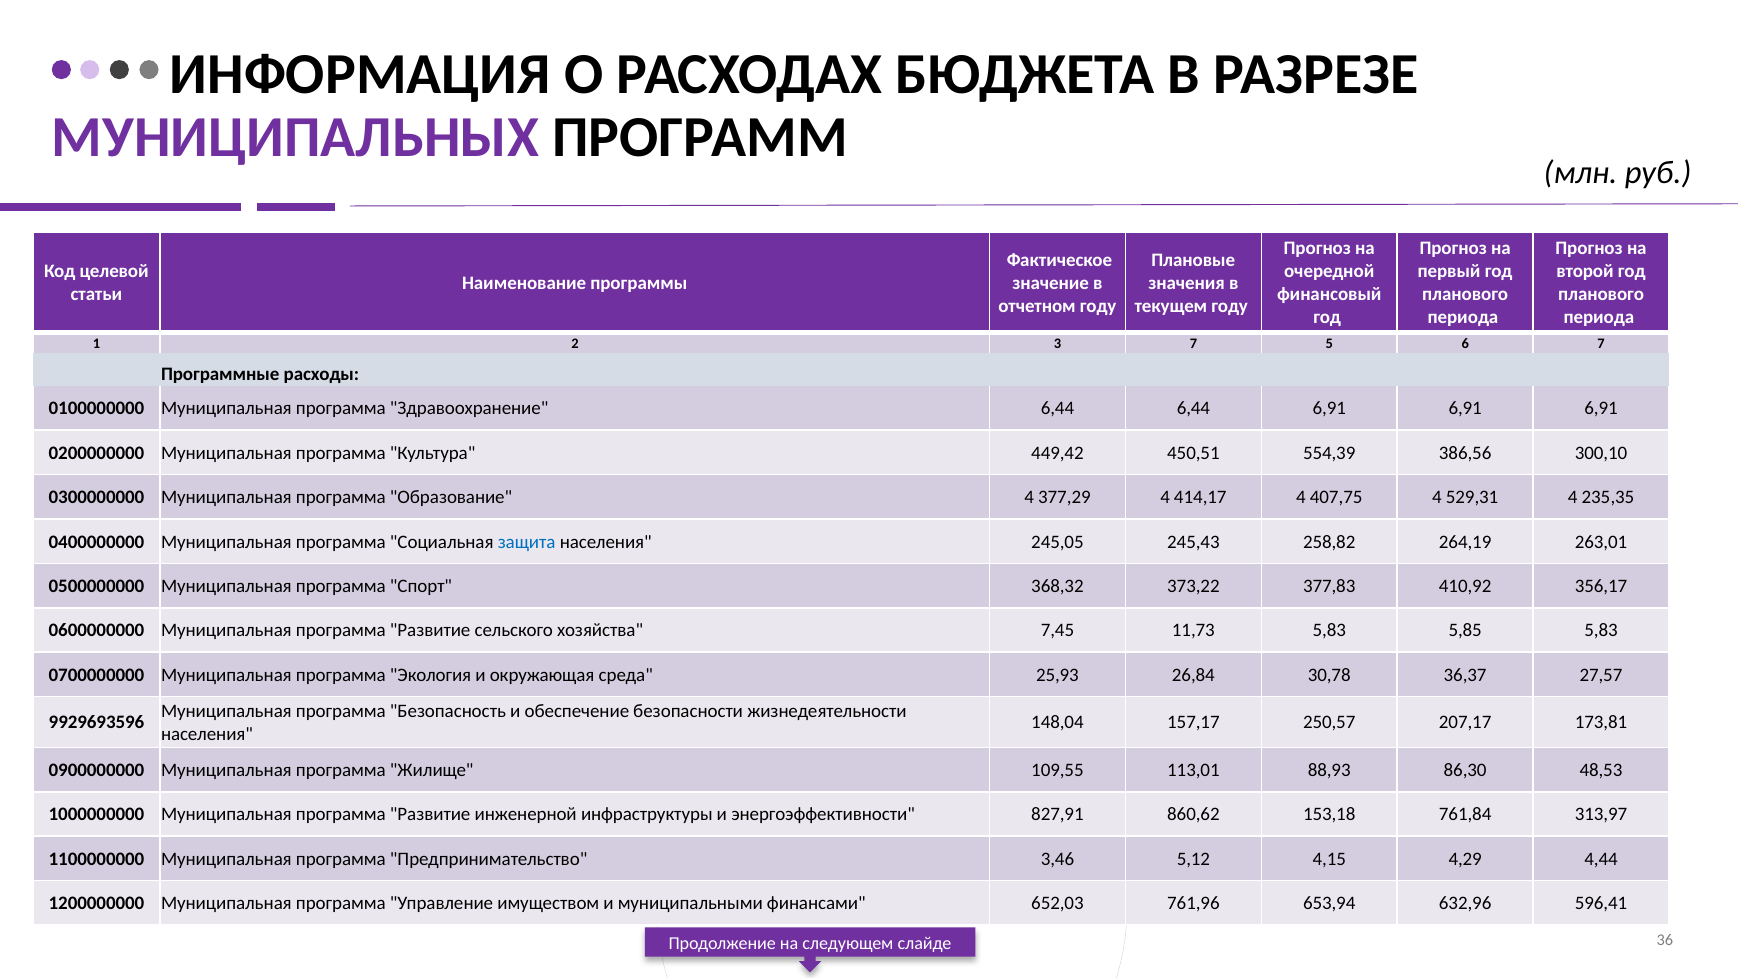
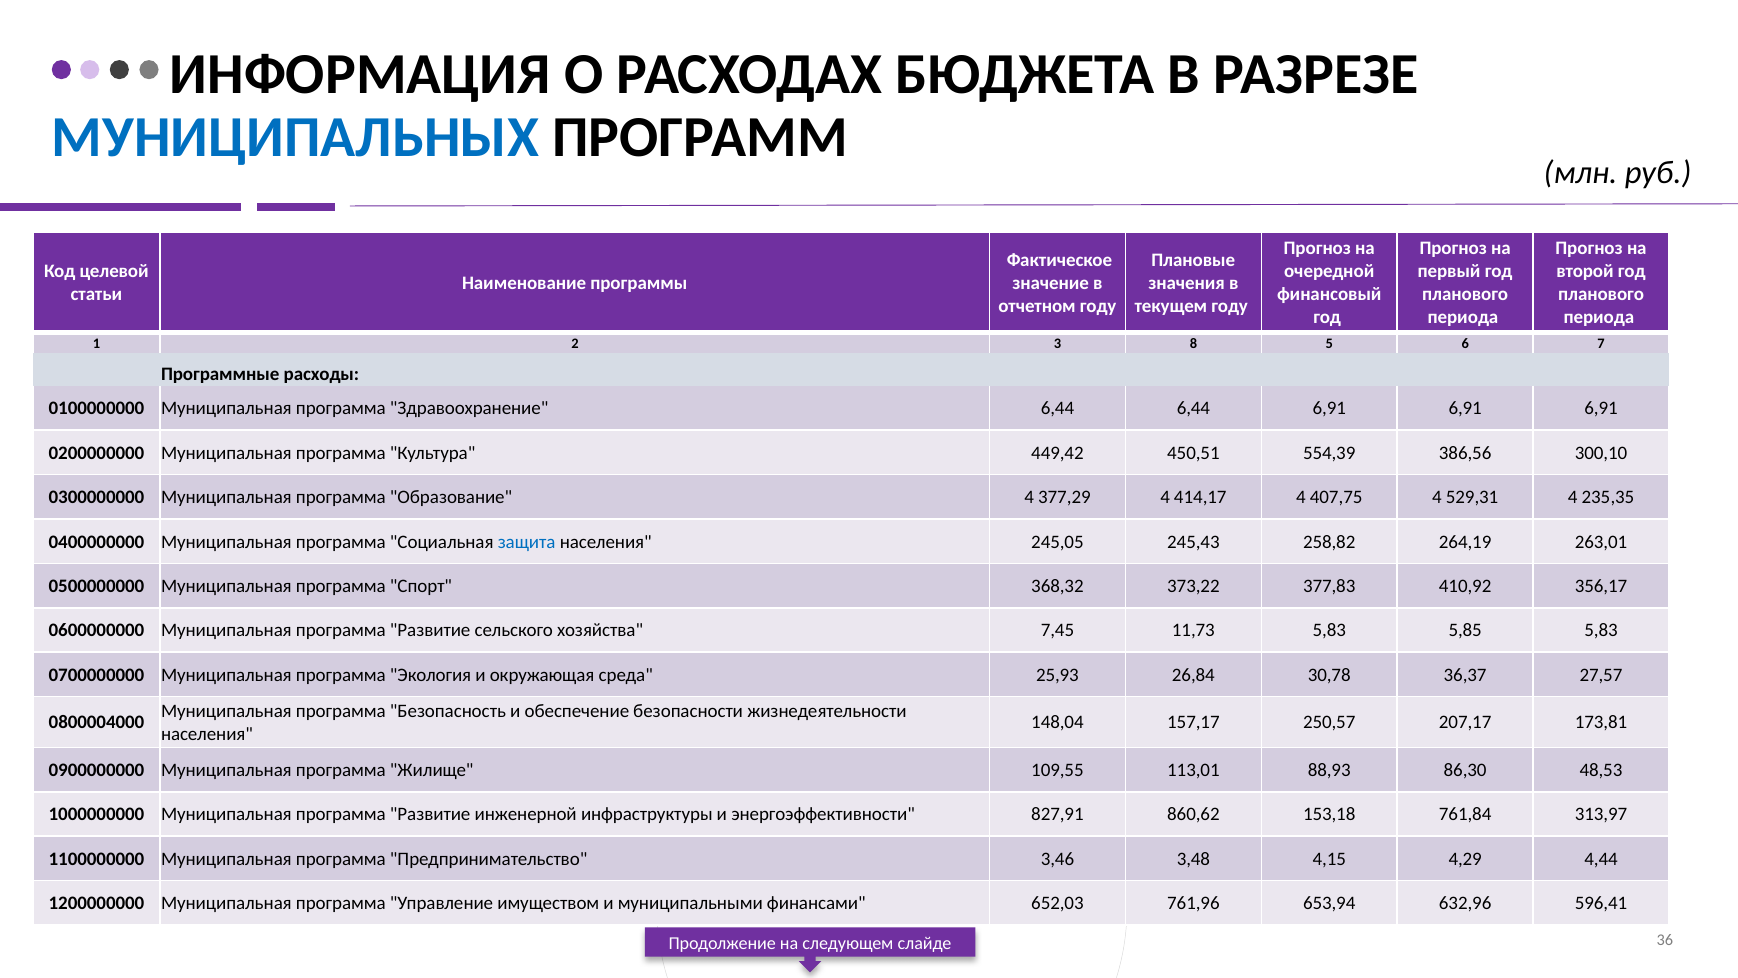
МУНИЦИПАЛЬНЫХ colour: purple -> blue
3 7: 7 -> 8
9929693596: 9929693596 -> 0800004000
5,12: 5,12 -> 3,48
